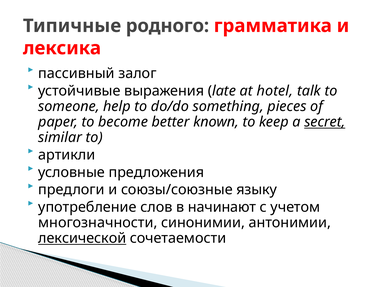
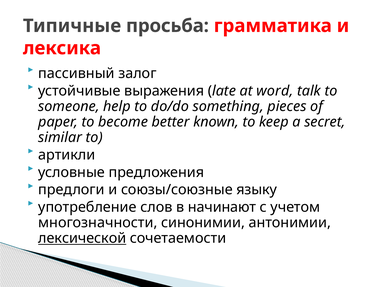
родного: родного -> просьба
hotel: hotel -> word
secret underline: present -> none
